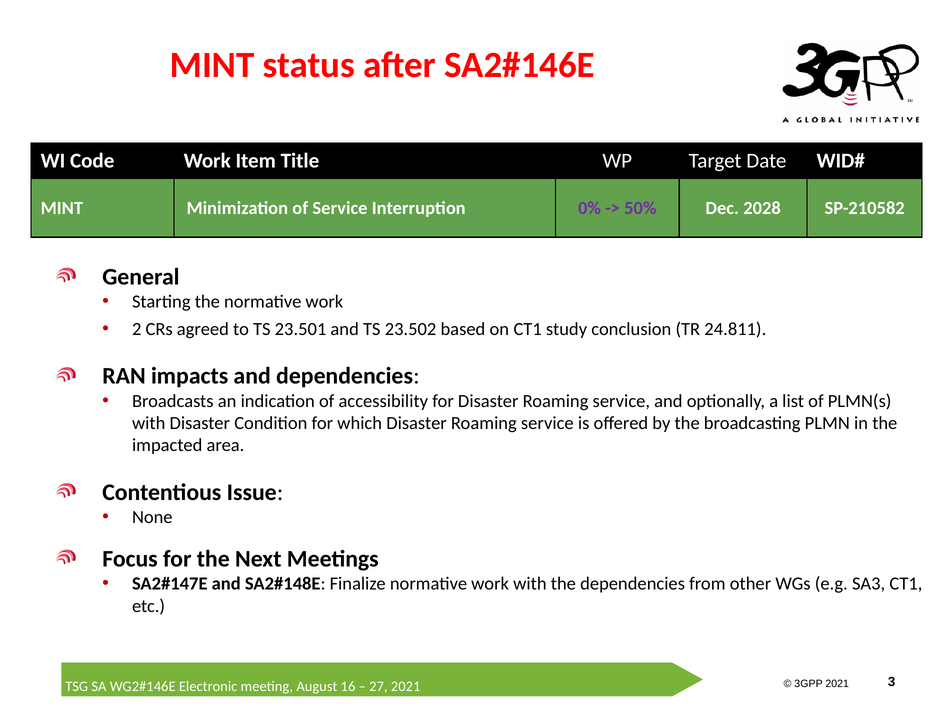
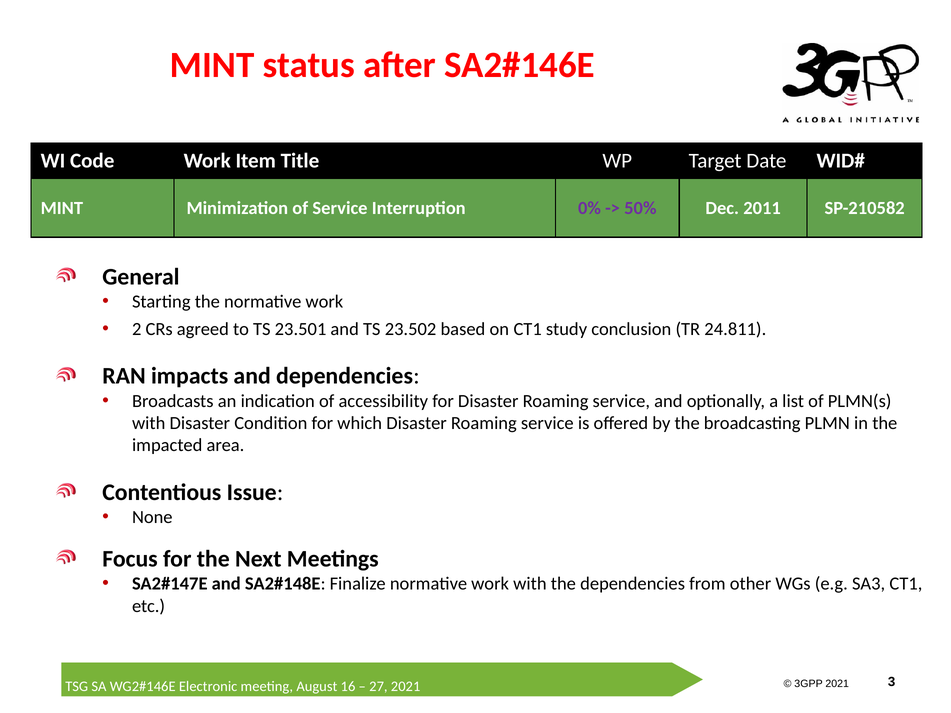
2028: 2028 -> 2011
